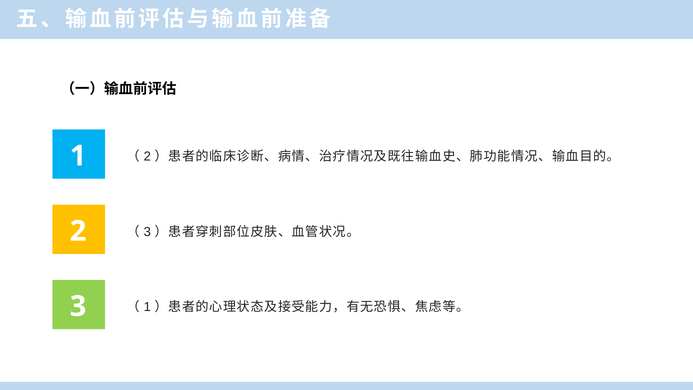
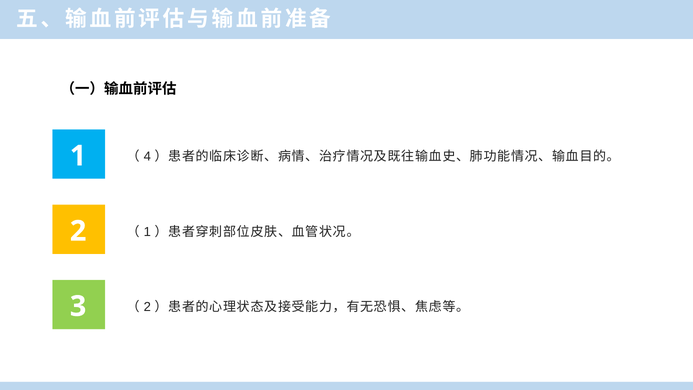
2 at (147, 157): 2 -> 4
3 at (147, 232): 3 -> 1
1 at (147, 307): 1 -> 2
